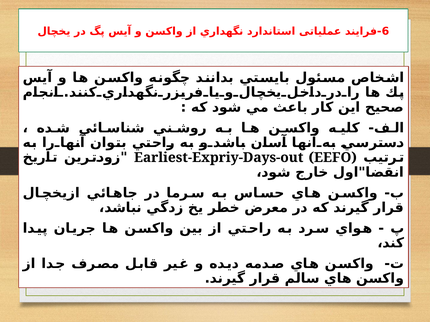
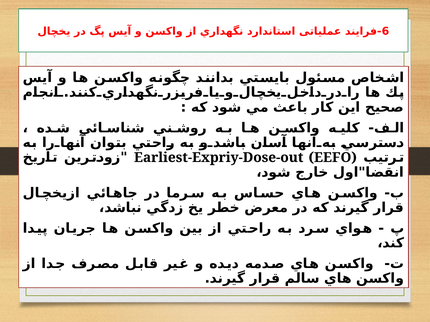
Earliest-Expriy-Days-out: Earliest-Expriy-Days-out -> Earliest-Expriy-Dose-out
